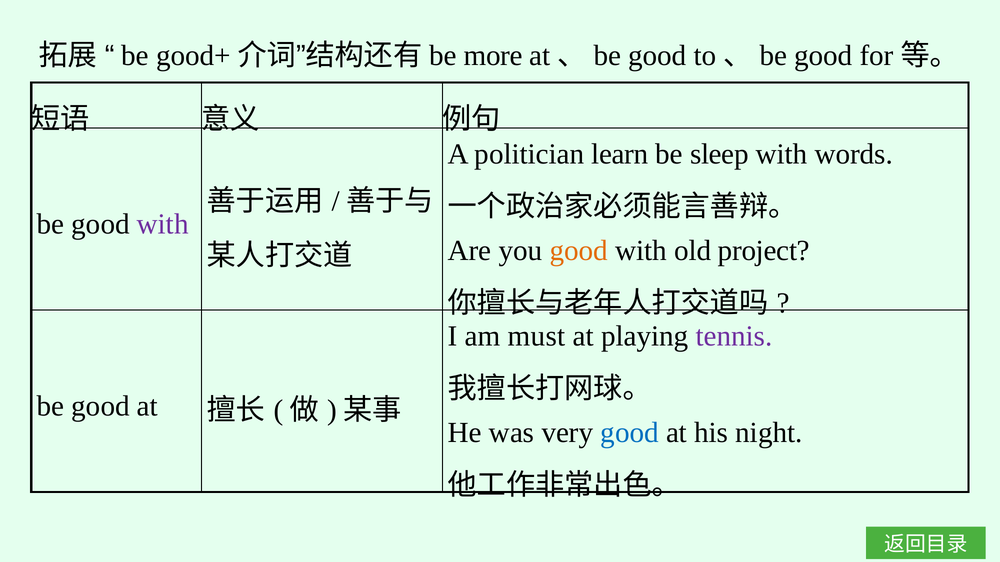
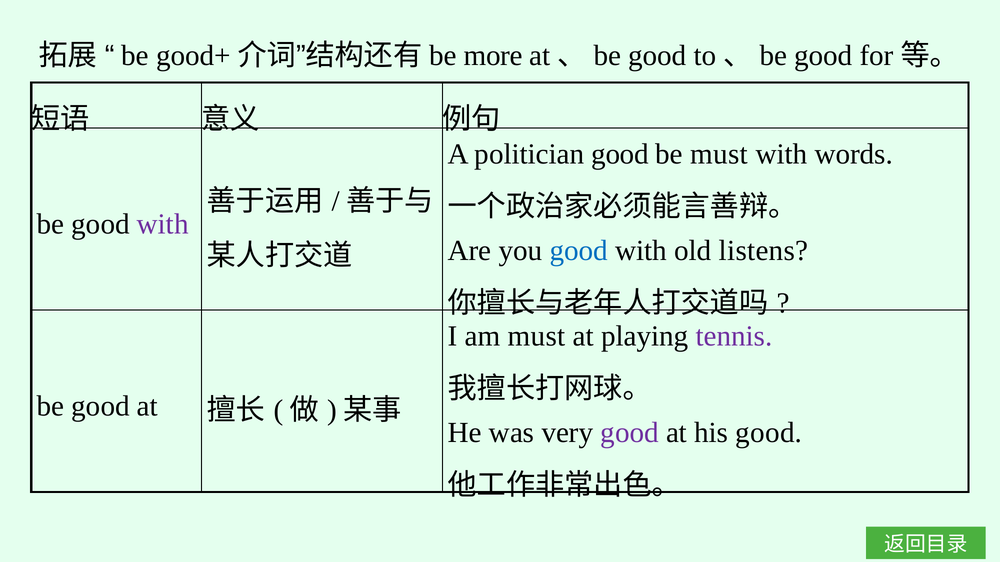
politician learn: learn -> good
be sleep: sleep -> must
good at (579, 251) colour: orange -> blue
project: project -> listens
good at (630, 433) colour: blue -> purple
his night: night -> good
